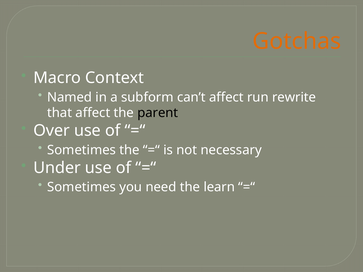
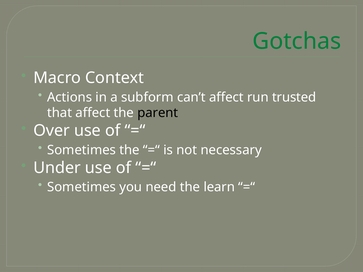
Gotchas colour: orange -> green
Named: Named -> Actions
rewrite: rewrite -> trusted
